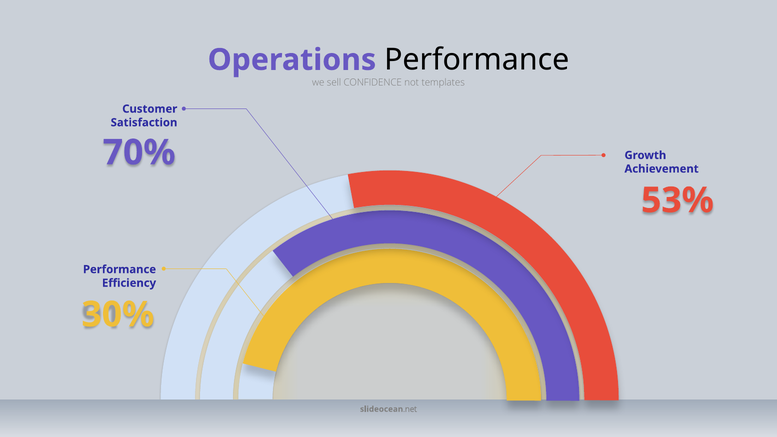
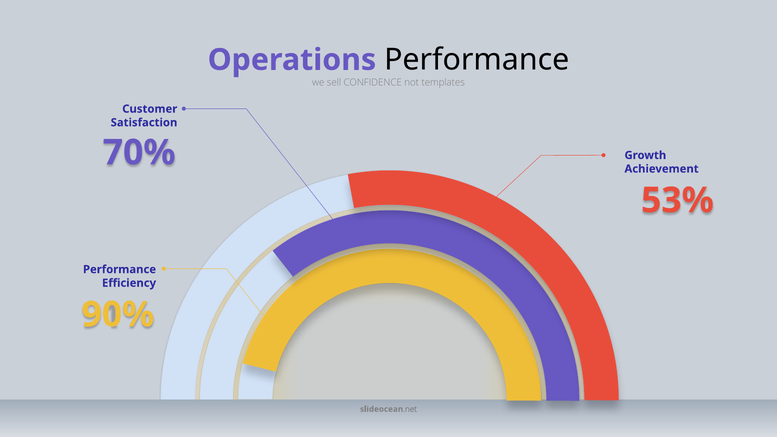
30%: 30% -> 90%
